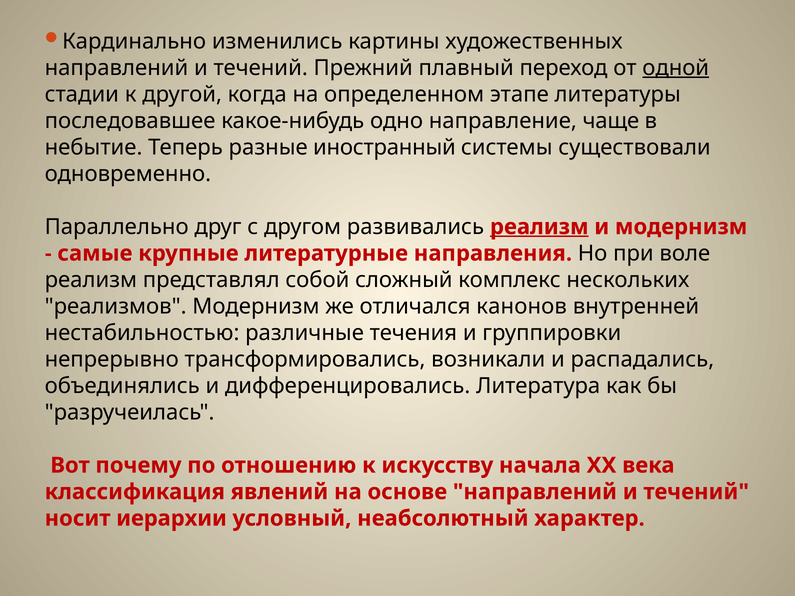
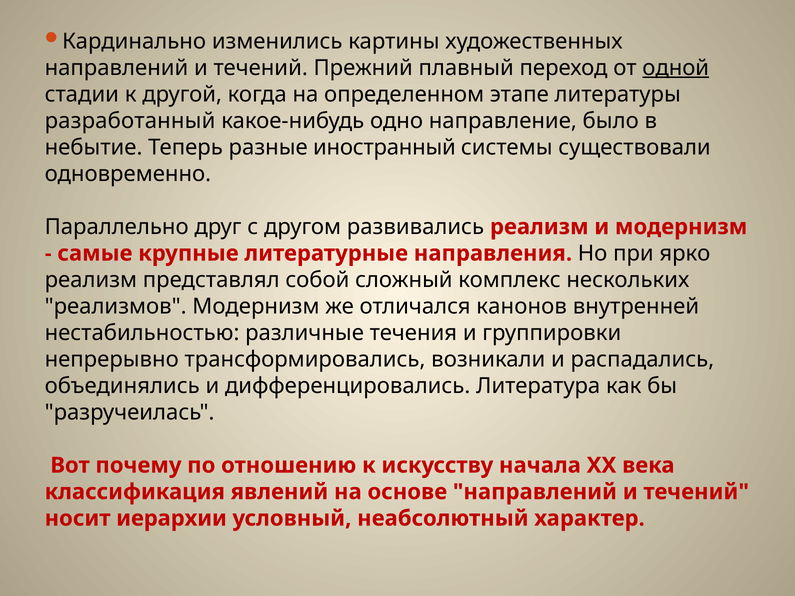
последовавшее: последовавшее -> разработанный
чаще: чаще -> было
реализм at (539, 227) underline: present -> none
воле: воле -> ярко
